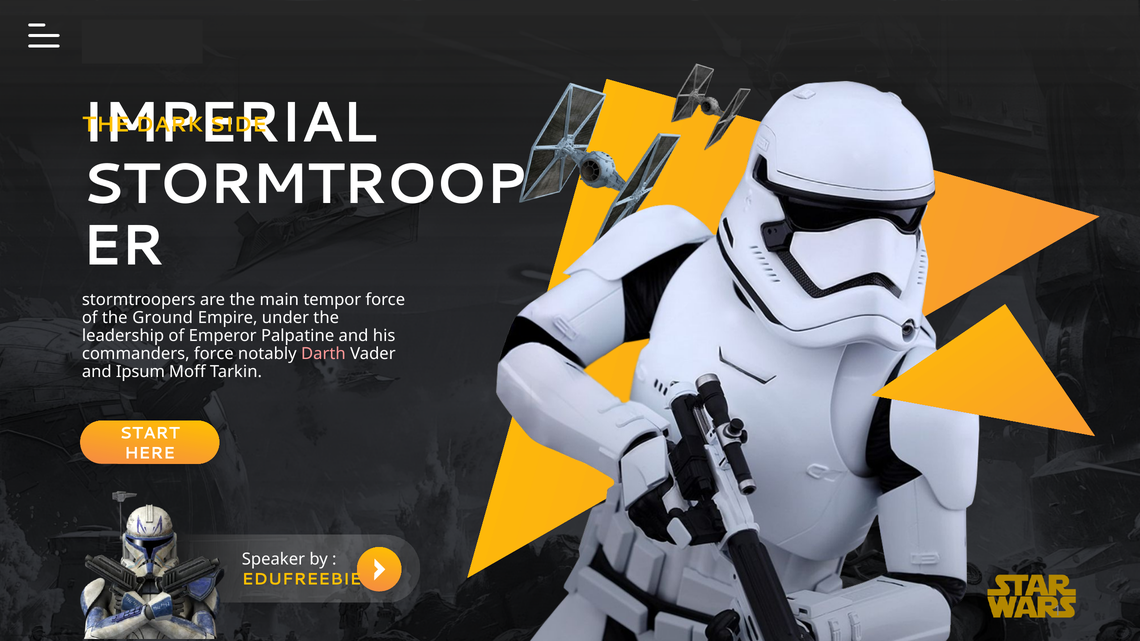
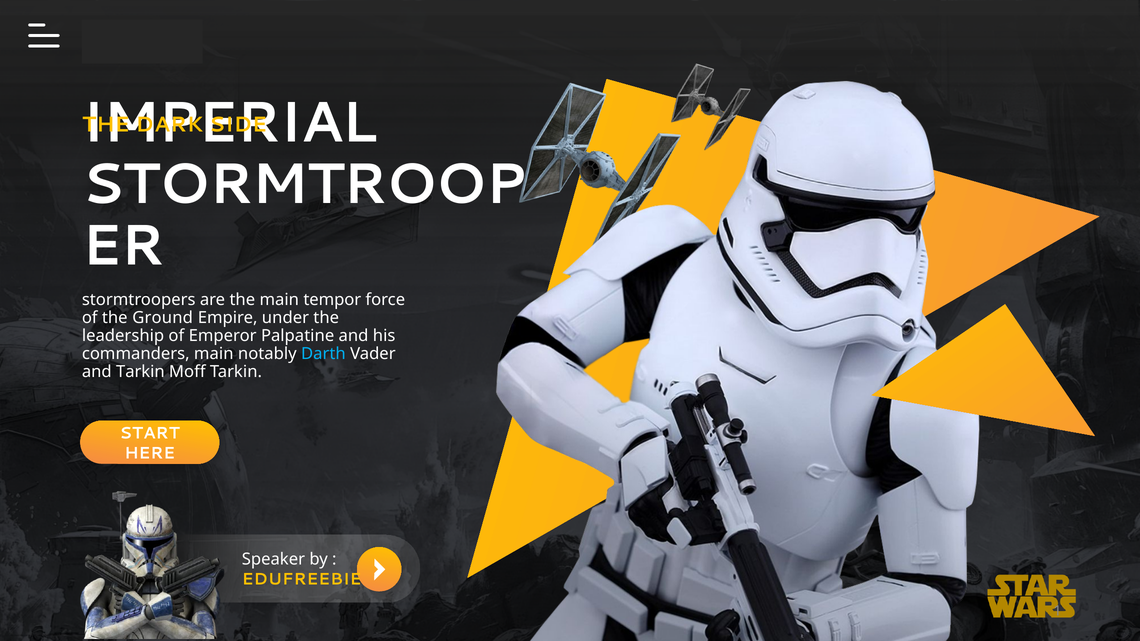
commanders force: force -> main
Darth colour: pink -> light blue
and Ipsum: Ipsum -> Tarkin
